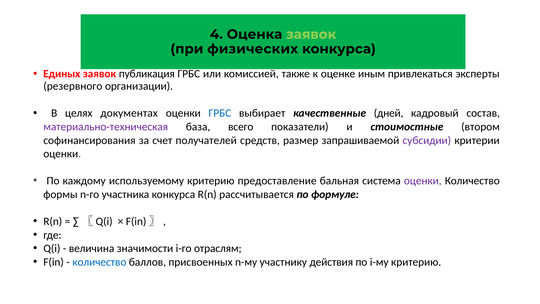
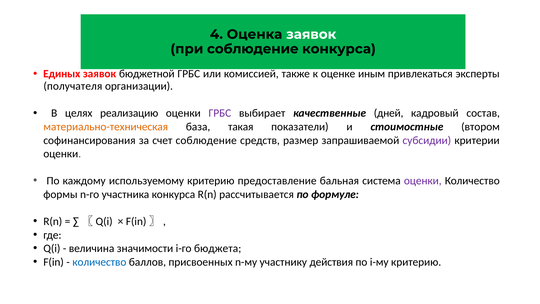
заявок at (311, 34) colour: light green -> white
при физических: физических -> соблюдение
публикация: публикация -> бюджетной
резервного: резервного -> получателя
документах: документах -> реализацию
ГРБС at (220, 113) colour: blue -> purple
материально-техническая colour: purple -> orange
всего: всего -> такая
счет получателей: получателей -> соблюдение
отраслям: отраслям -> бюджета
